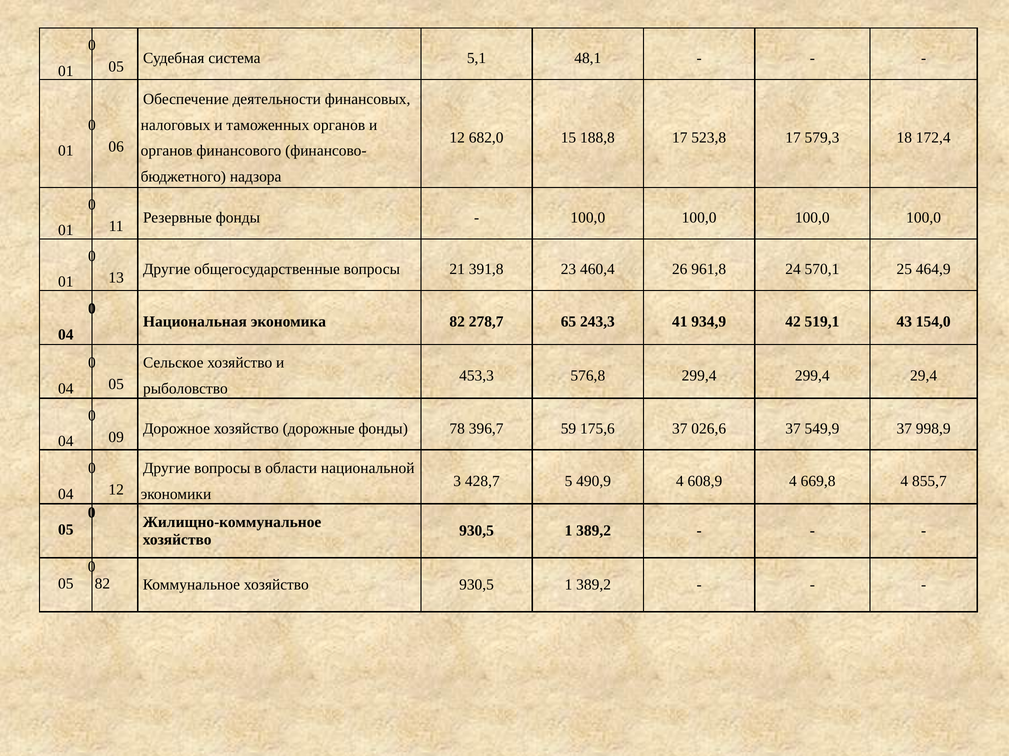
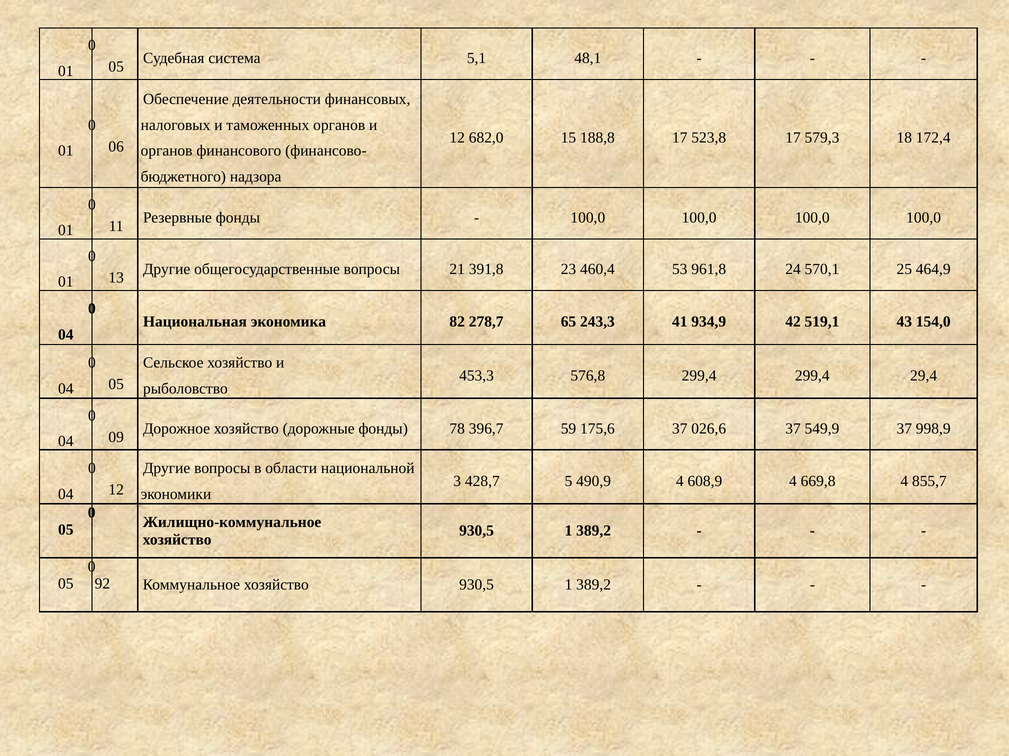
26: 26 -> 53
05 82: 82 -> 92
